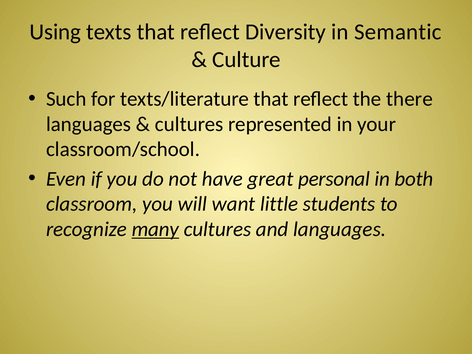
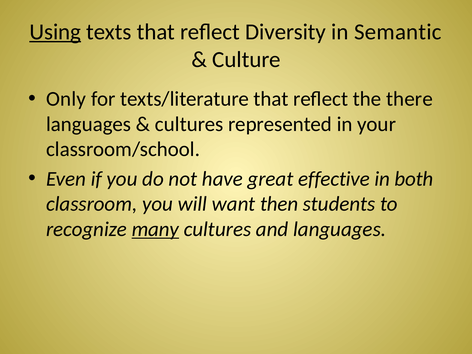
Using underline: none -> present
Such: Such -> Only
personal: personal -> effective
little: little -> then
